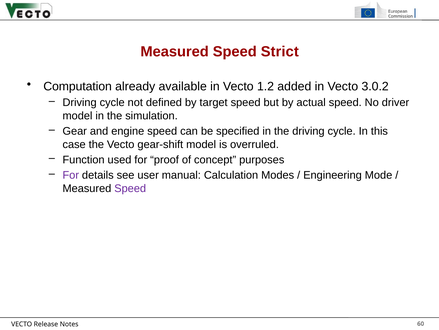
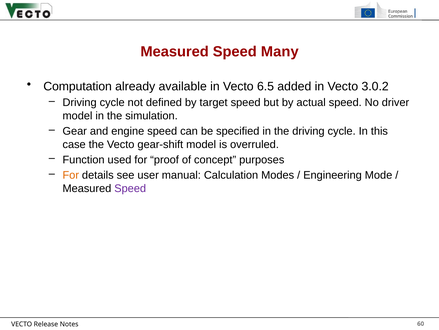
Strict: Strict -> Many
1.2: 1.2 -> 6.5
For at (71, 175) colour: purple -> orange
